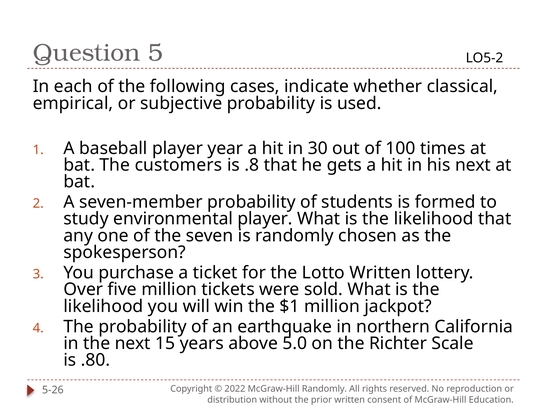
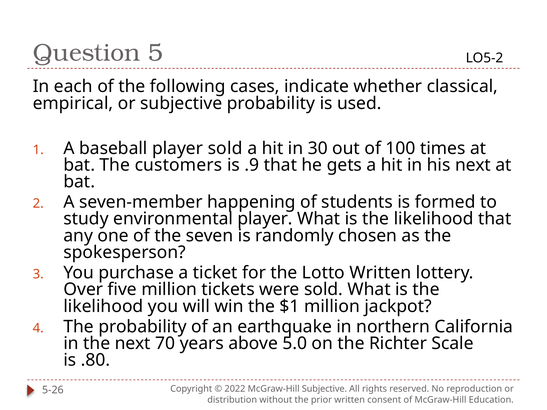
player year: year -> sold
.8: .8 -> .9
seven-member probability: probability -> happening
15: 15 -> 70
McGraw-Hill Randomly: Randomly -> Subjective
